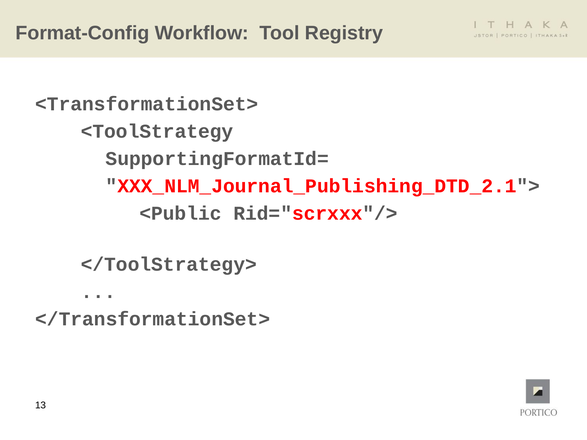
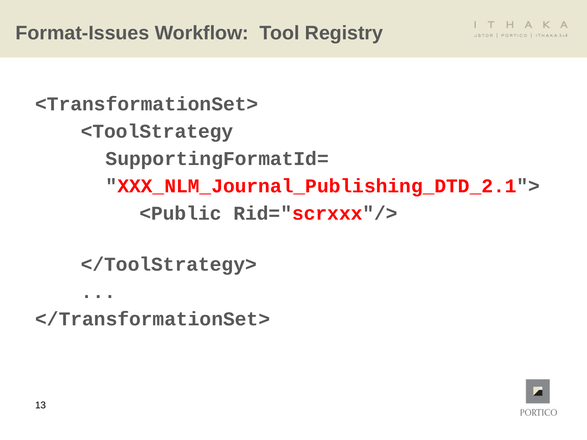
Format-Config: Format-Config -> Format-Issues
